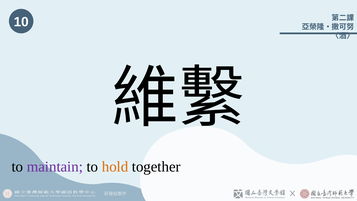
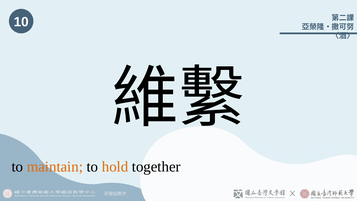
maintain colour: purple -> orange
